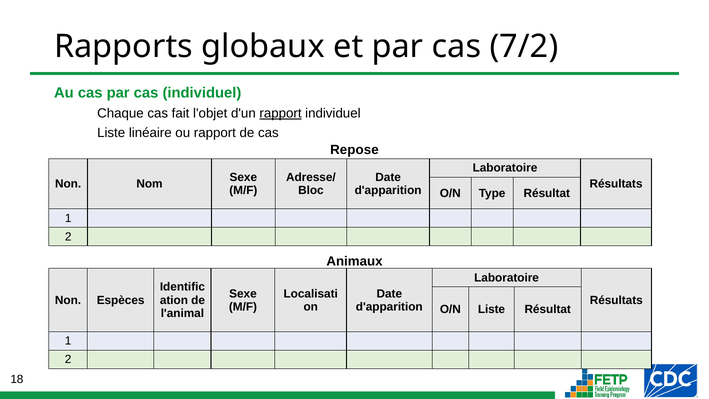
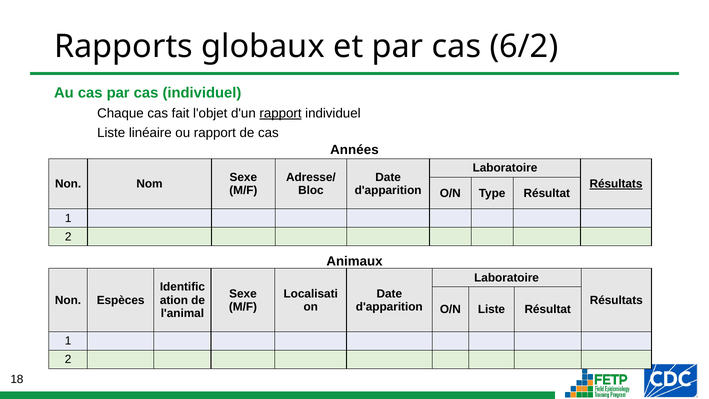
7/2: 7/2 -> 6/2
Repose: Repose -> Années
Résultats at (616, 184) underline: none -> present
